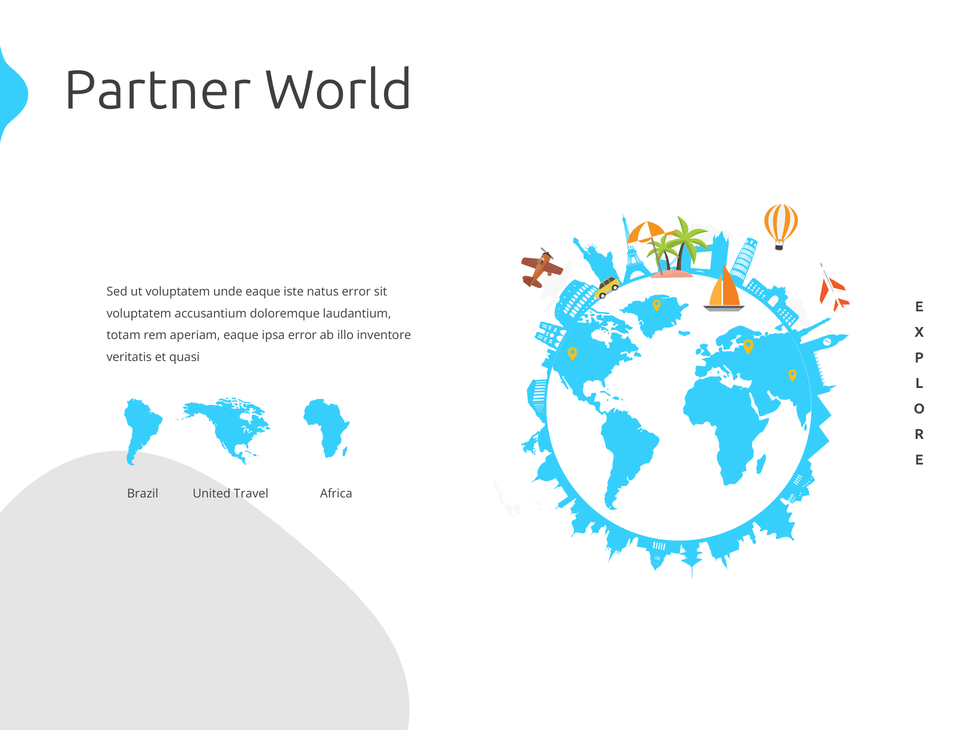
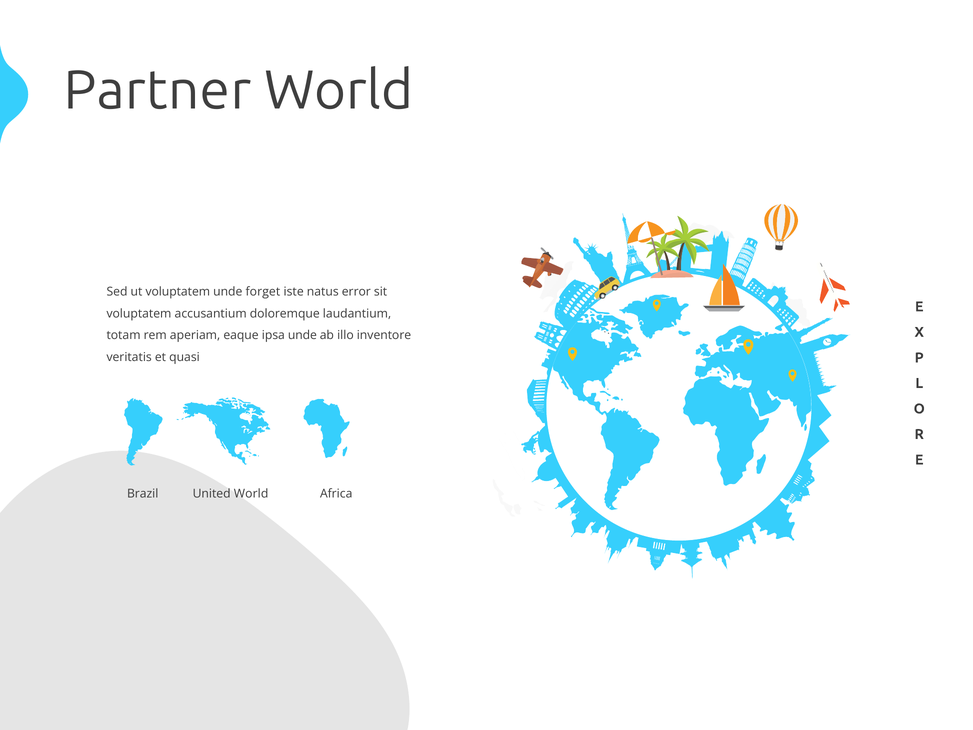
unde eaque: eaque -> forget
ipsa error: error -> unde
United Travel: Travel -> World
